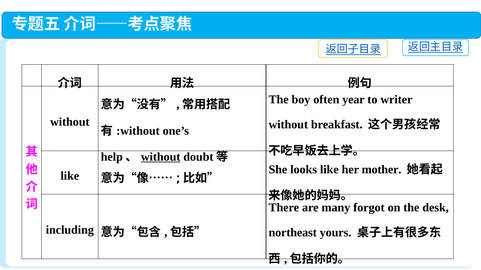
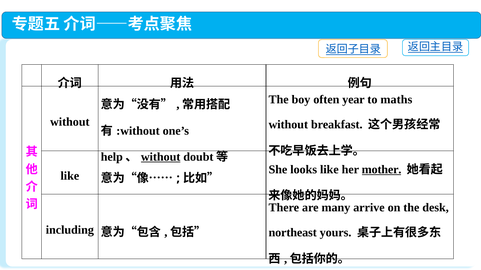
writer: writer -> maths
mother underline: none -> present
forgot: forgot -> arrive
